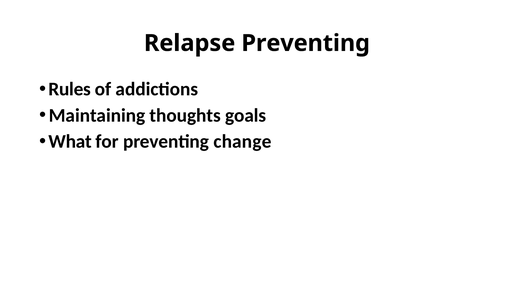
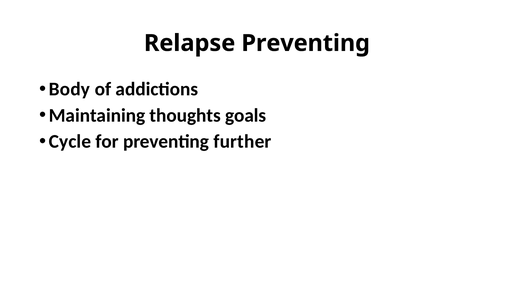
Rules: Rules -> Body
What: What -> Cycle
change: change -> further
